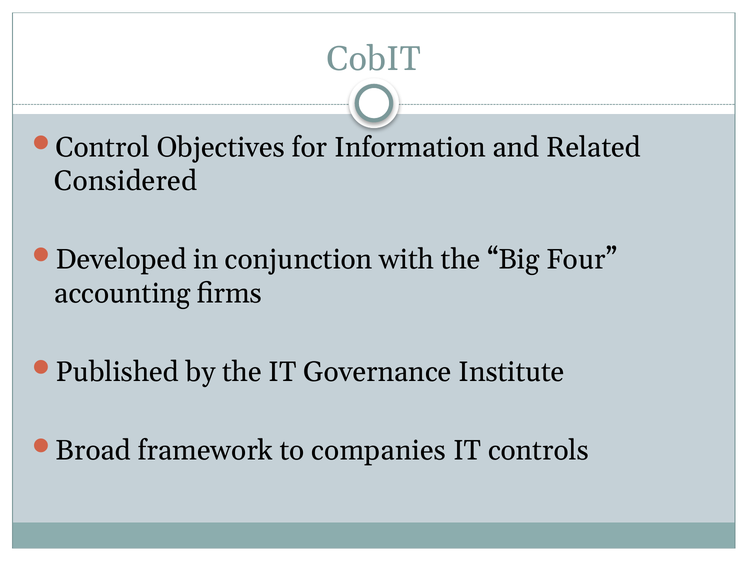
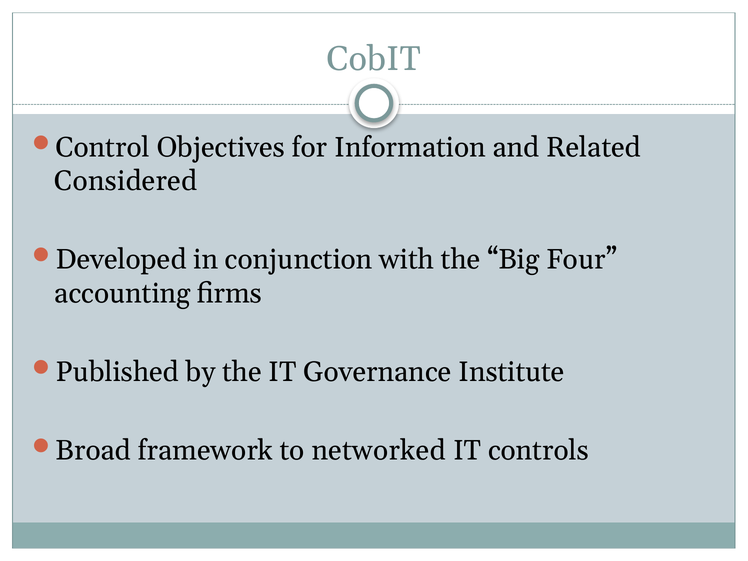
companies: companies -> networked
